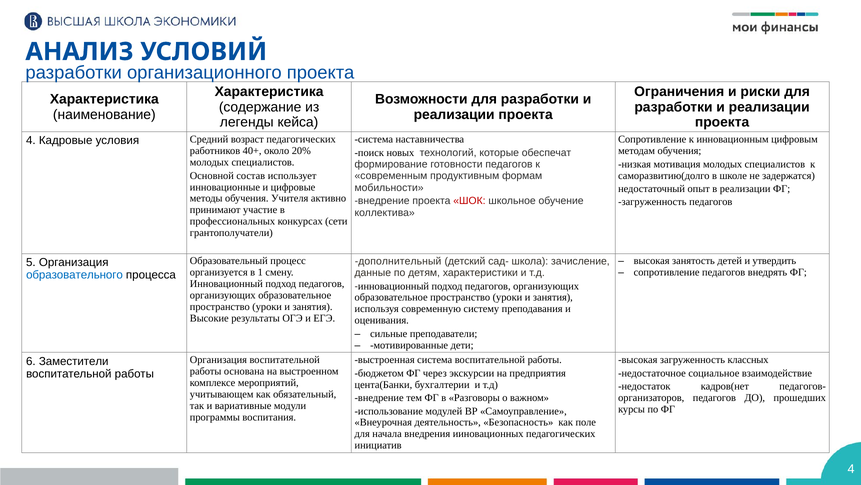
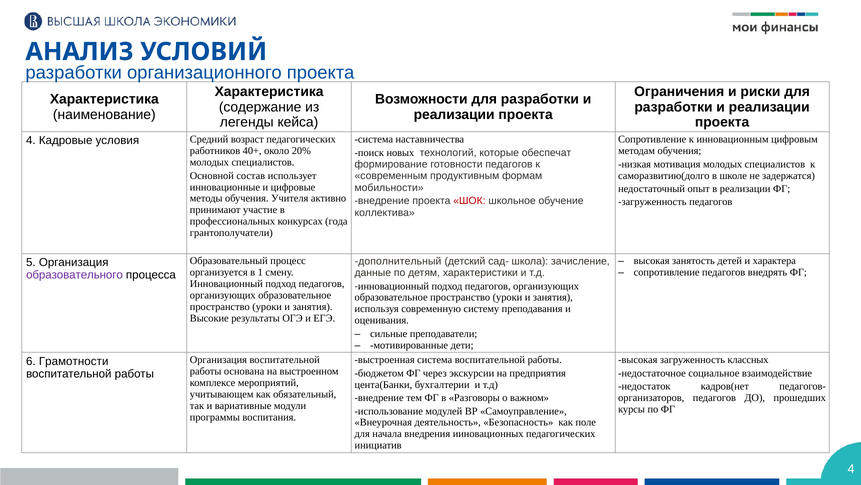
сети: сети -> года
утвердить: утвердить -> характера
образовательного colour: blue -> purple
Заместители: Заместители -> Грамотности
